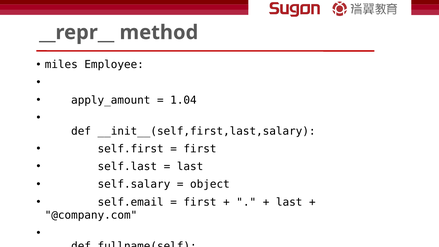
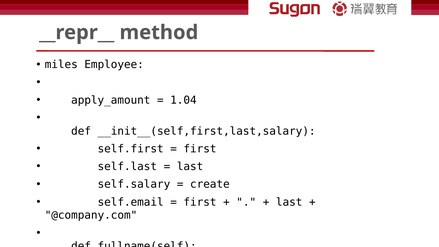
object: object -> create
